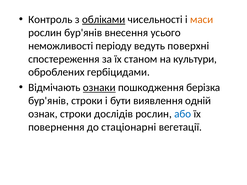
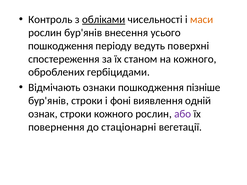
неможливості at (61, 46): неможливості -> пошкодження
на культури: культури -> кожного
ознаки underline: present -> none
берізка: берізка -> пізніше
бути: бути -> фоні
строки дослідів: дослідів -> кожного
або colour: blue -> purple
